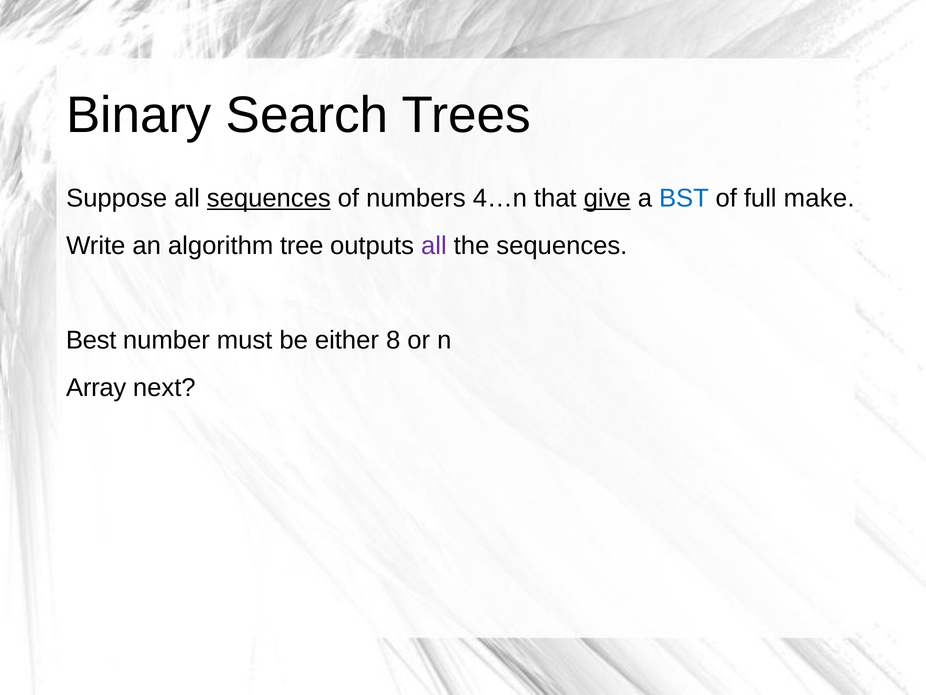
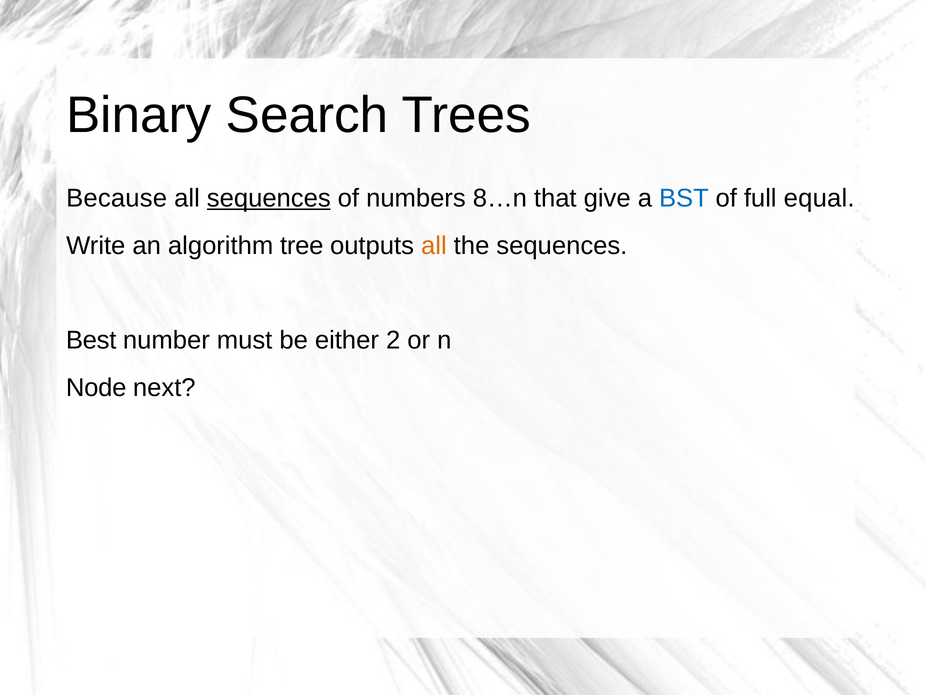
Suppose: Suppose -> Because
4…n: 4…n -> 8…n
give underline: present -> none
make: make -> equal
all at (434, 246) colour: purple -> orange
8: 8 -> 2
Array: Array -> Node
